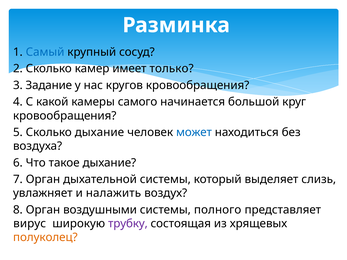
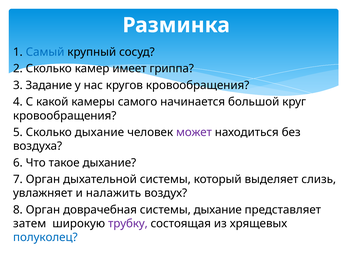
только: только -> гриппа
может colour: blue -> purple
воздушными: воздушными -> доврачебная
системы полного: полного -> дыхание
вирус: вирус -> затем
полуколец colour: orange -> blue
